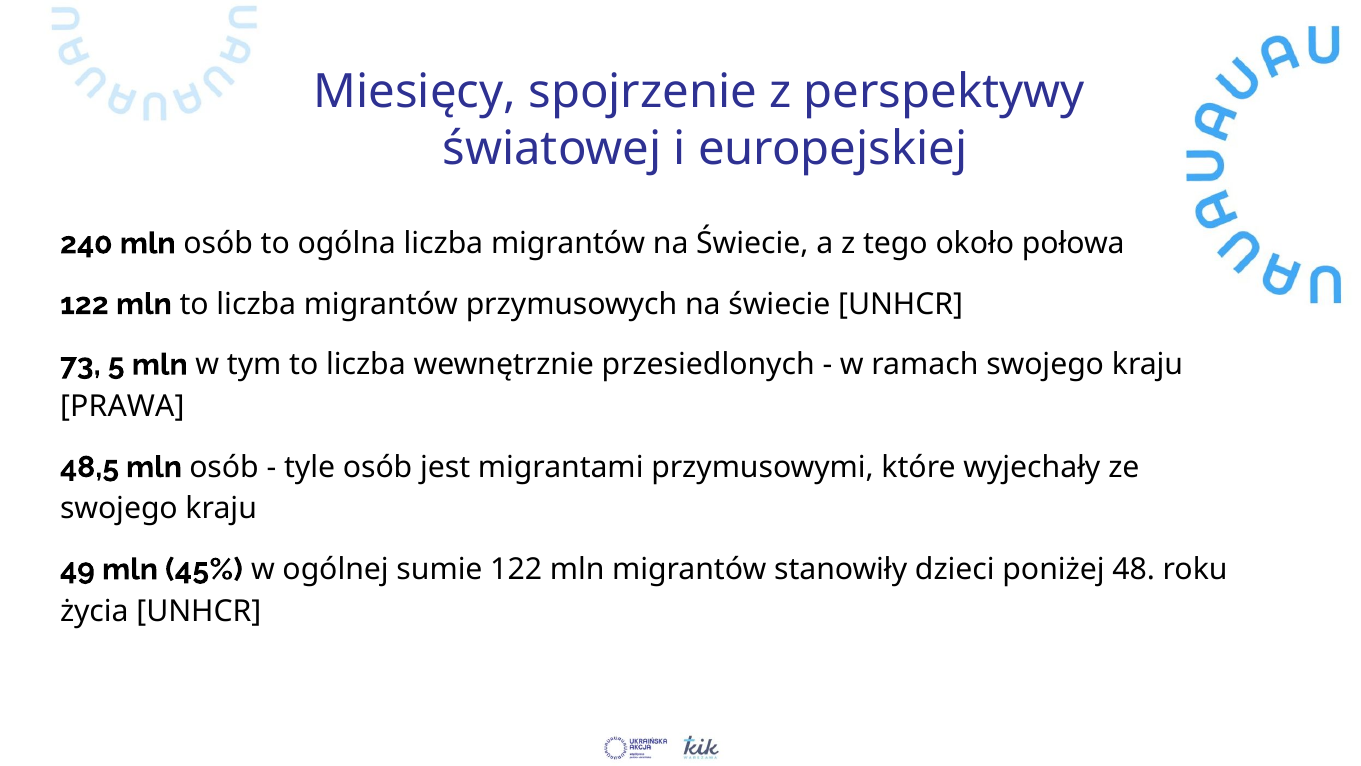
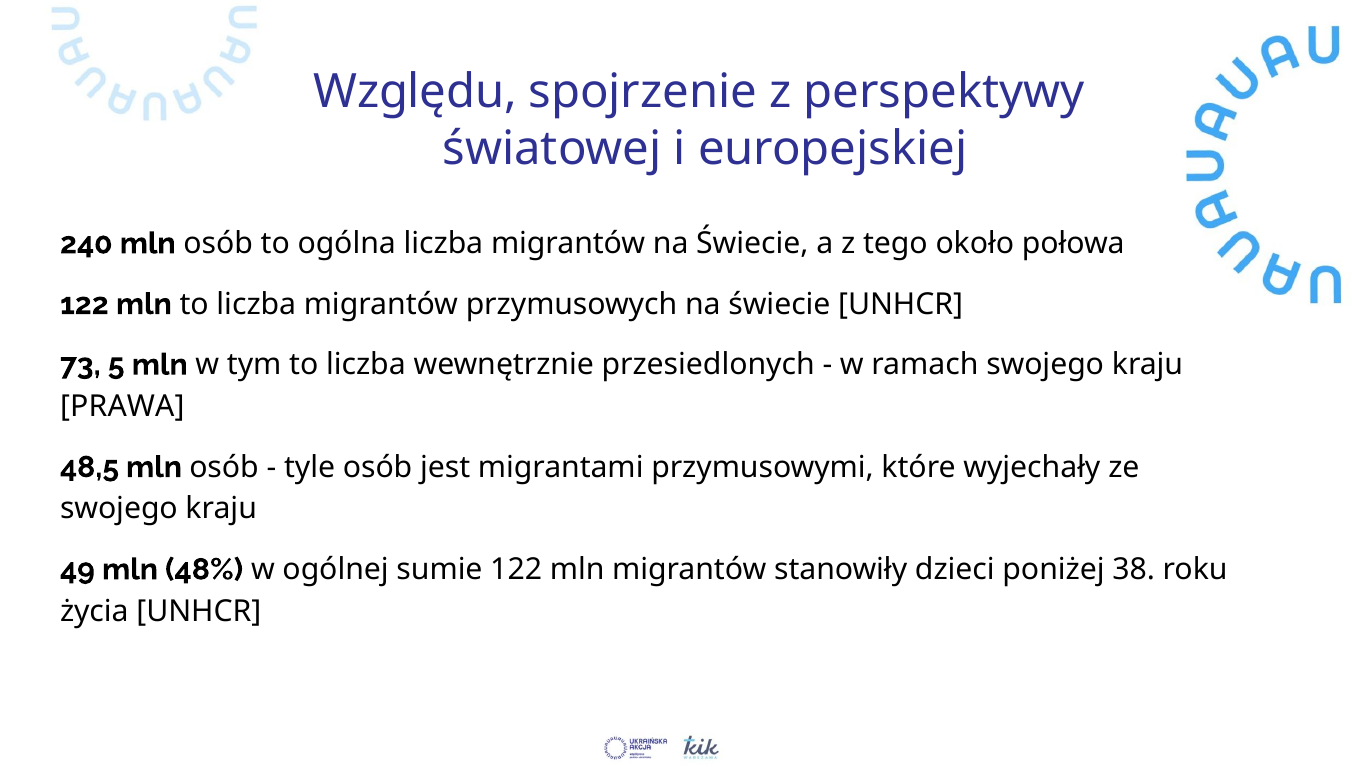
Miesięcy: Miesięcy -> Względu
45%: 45% -> 48%
48: 48 -> 38
